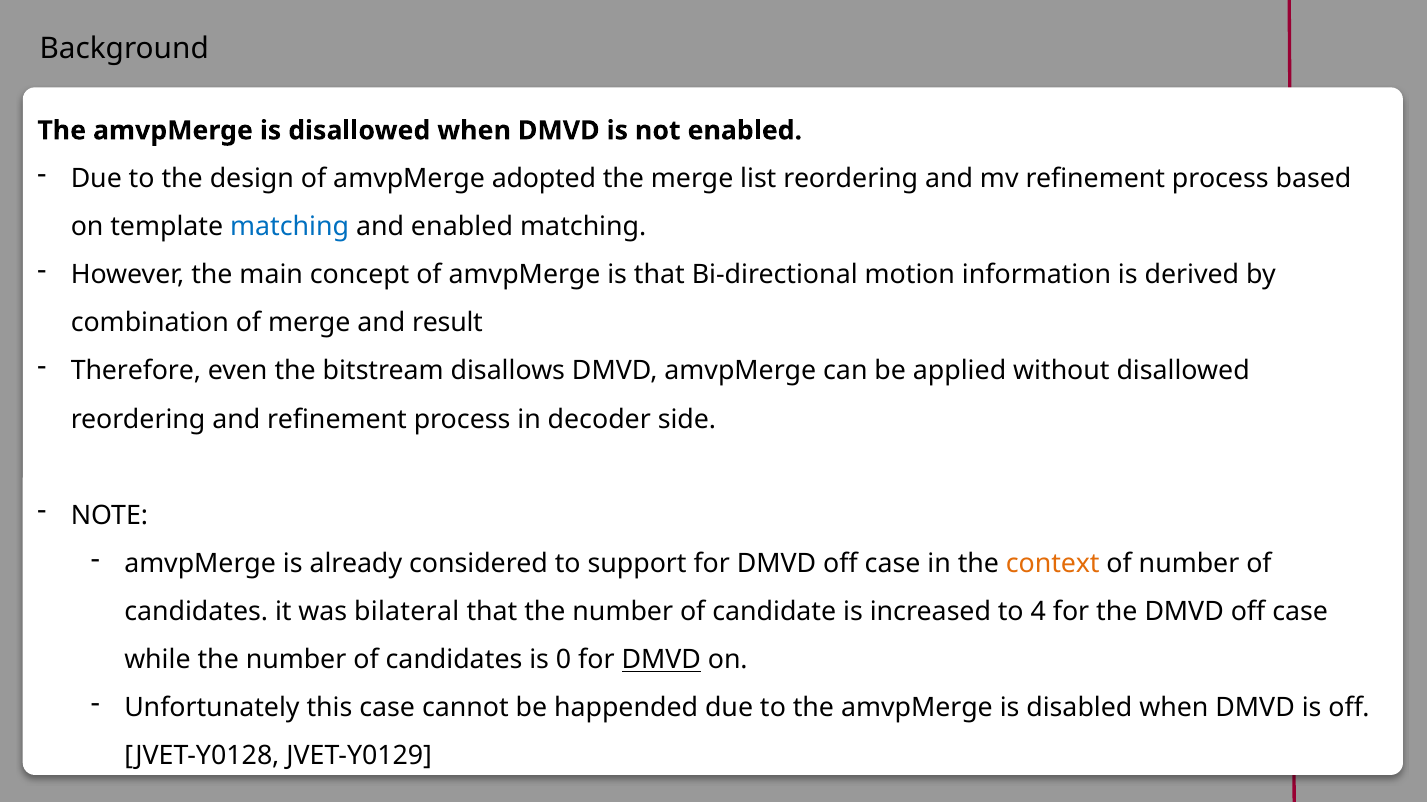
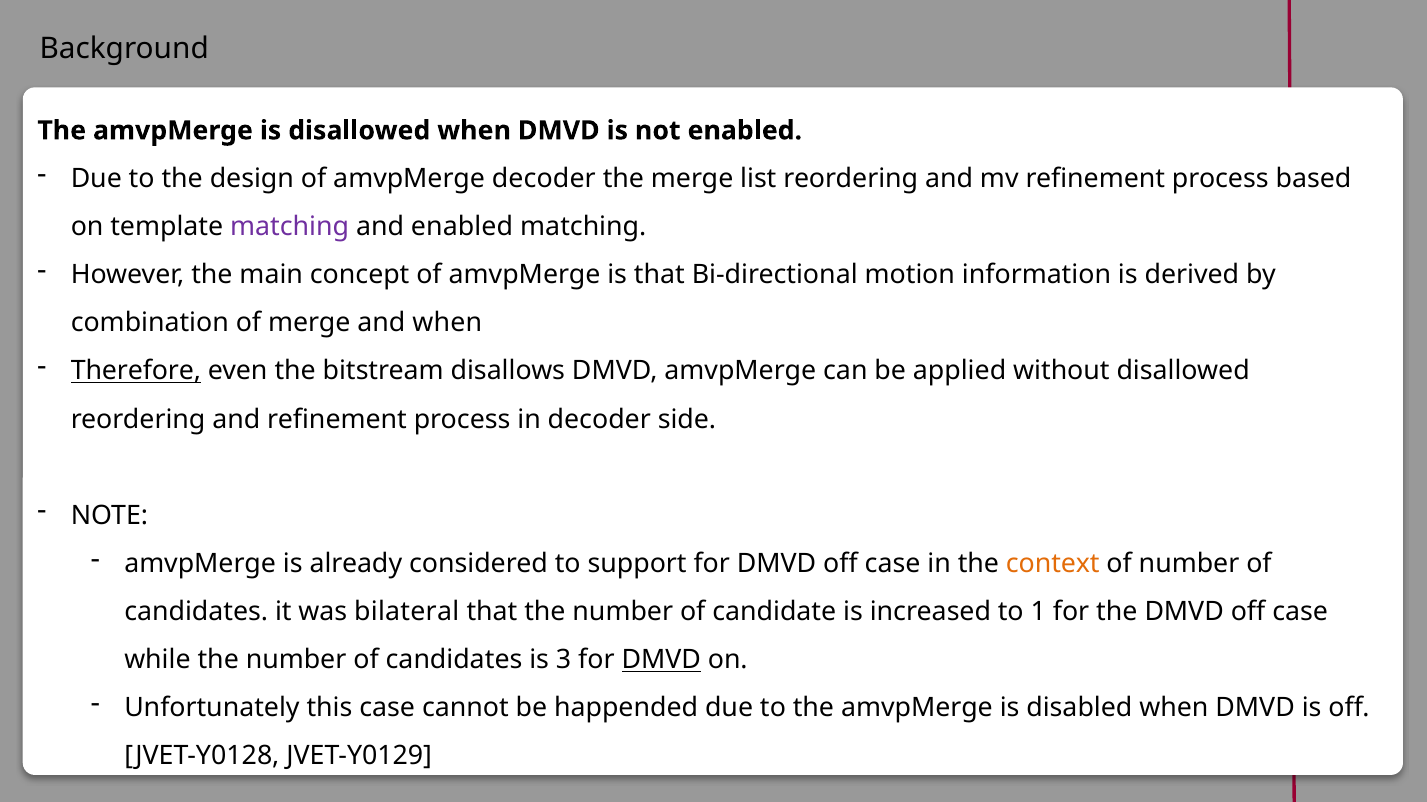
amvpMerge adopted: adopted -> decoder
matching at (290, 227) colour: blue -> purple
and result: result -> when
Therefore underline: none -> present
4: 4 -> 1
0: 0 -> 3
